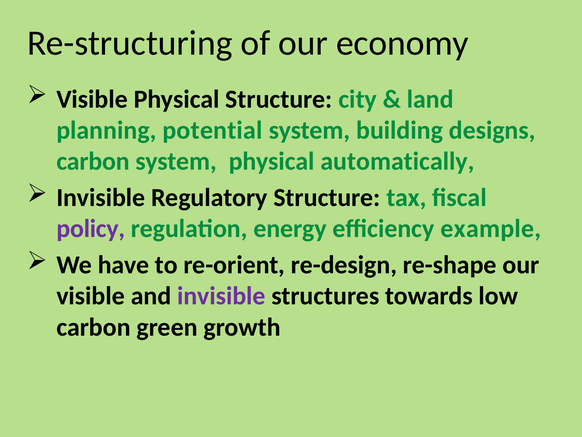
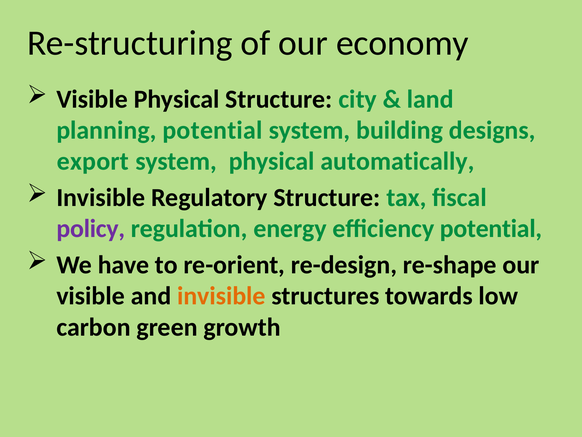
carbon at (93, 161): carbon -> export
efficiency example: example -> potential
invisible at (221, 296) colour: purple -> orange
